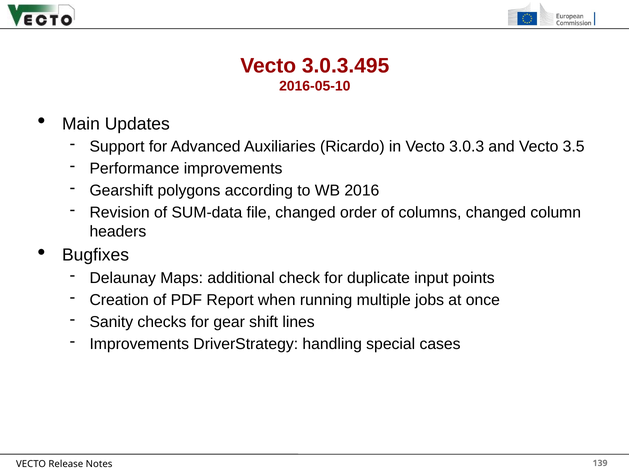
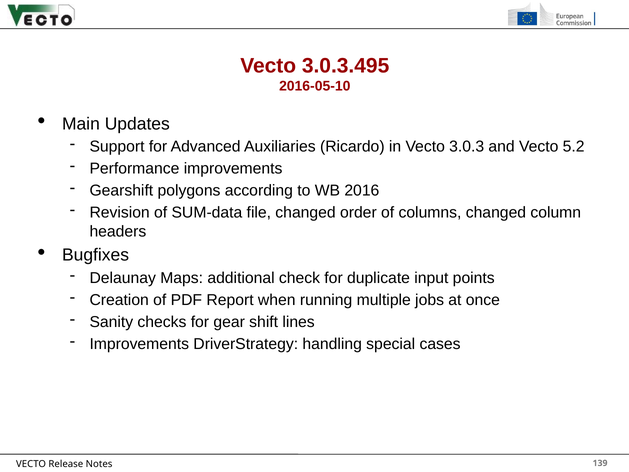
3.5: 3.5 -> 5.2
